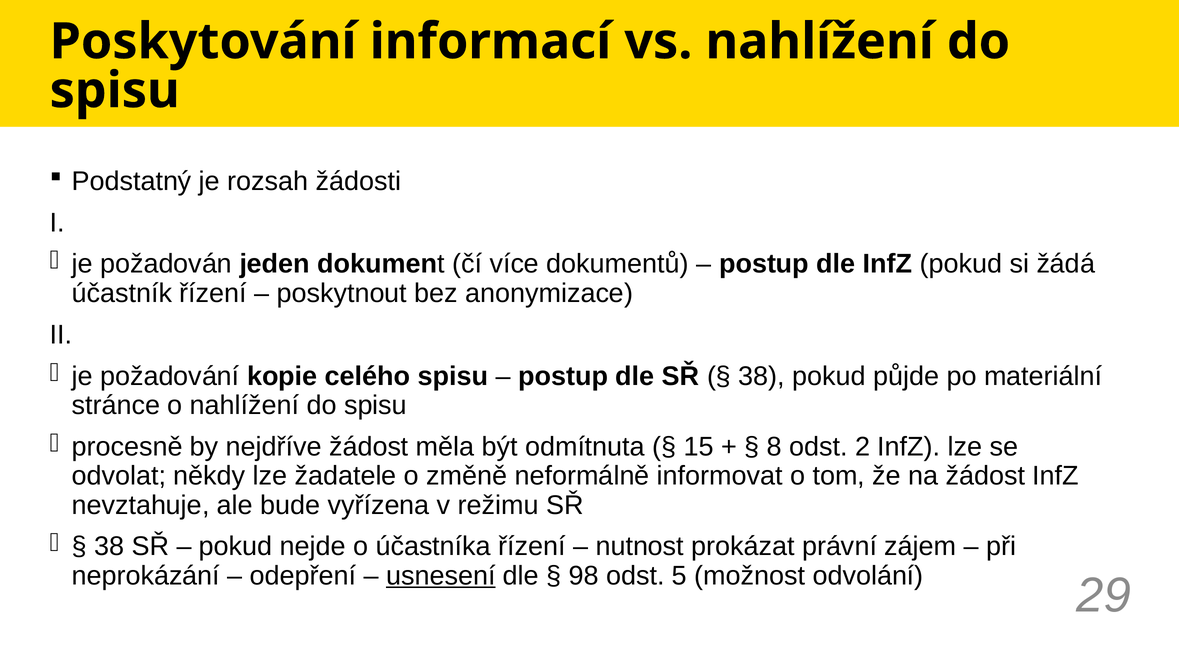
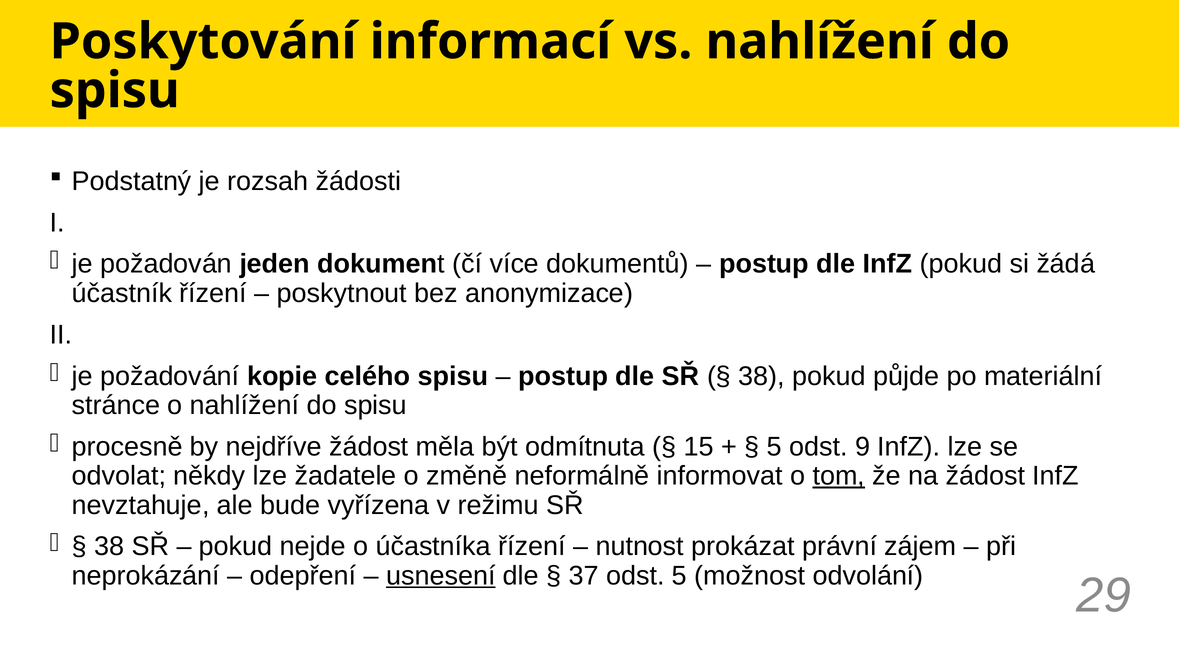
8 at (774, 447): 8 -> 5
2: 2 -> 9
tom underline: none -> present
98: 98 -> 37
